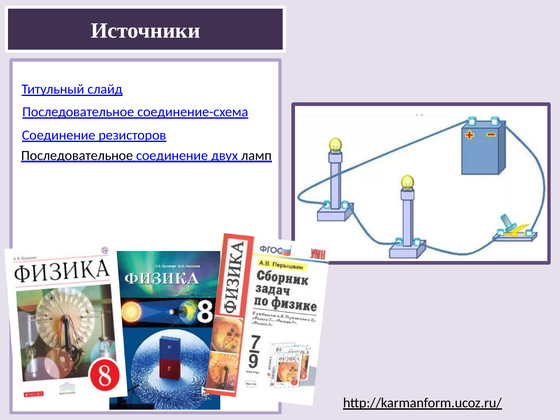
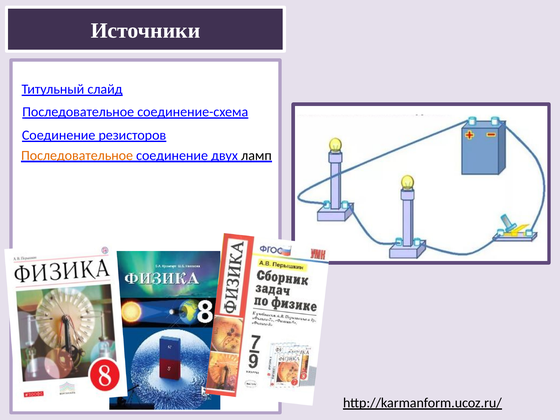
Последовательное at (77, 155) colour: black -> orange
